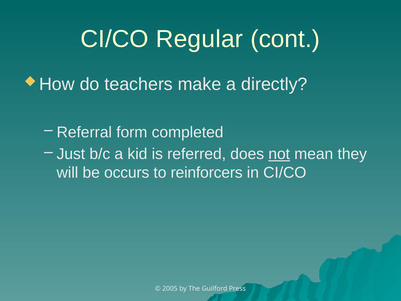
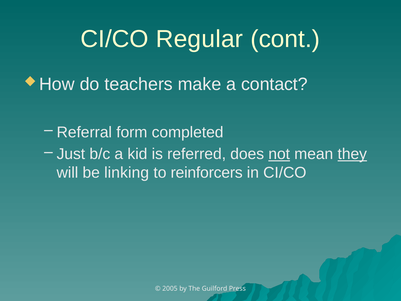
directly: directly -> contact
they underline: none -> present
occurs: occurs -> linking
